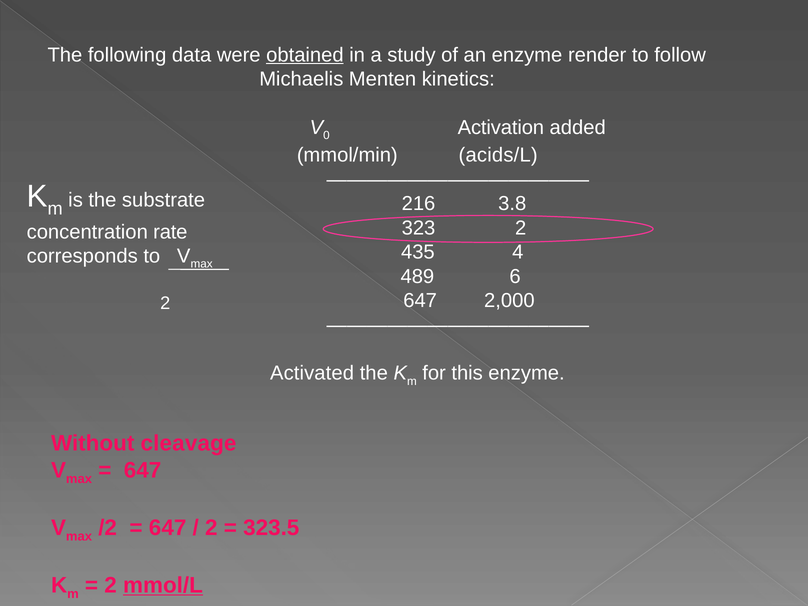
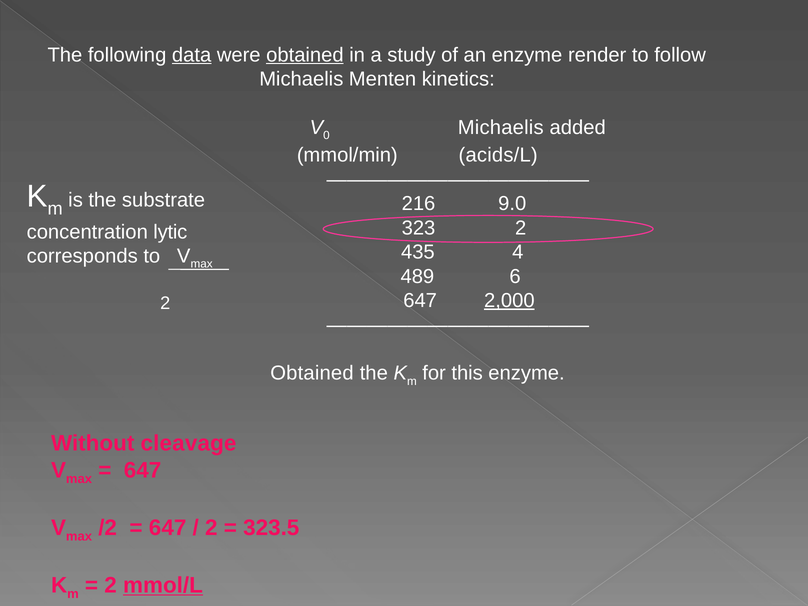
data underline: none -> present
Activation at (501, 128): Activation -> Michaelis
3.8: 3.8 -> 9.0
rate: rate -> lytic
2,000 underline: none -> present
Activated at (312, 373): Activated -> Obtained
